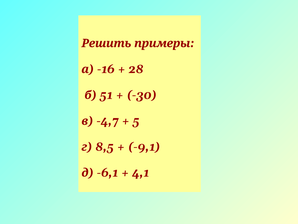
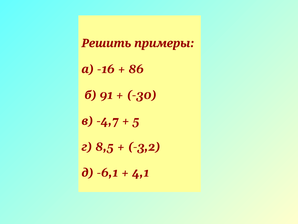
28: 28 -> 86
51: 51 -> 91
-9,1: -9,1 -> -3,2
